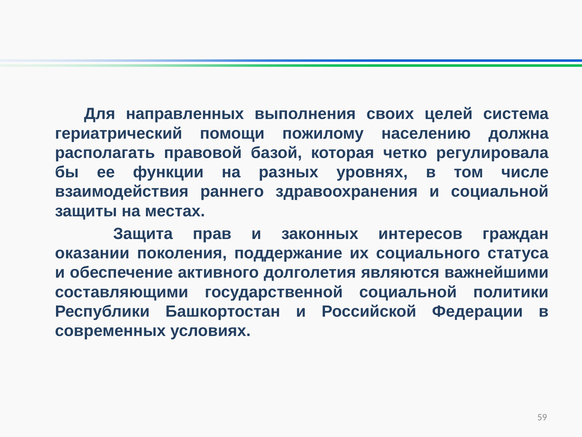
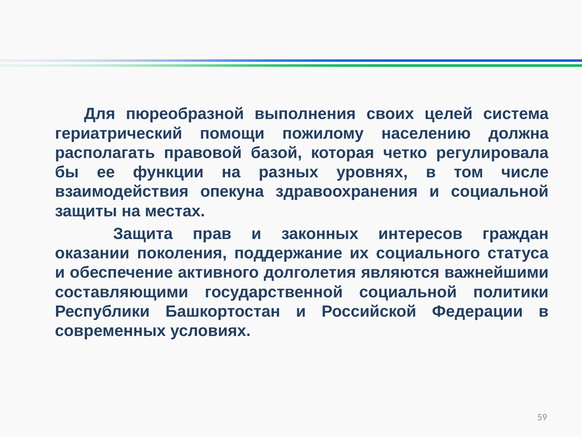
направленных: направленных -> пюреобразной
раннего: раннего -> опекуна
